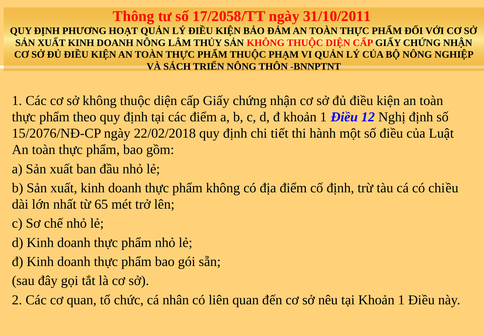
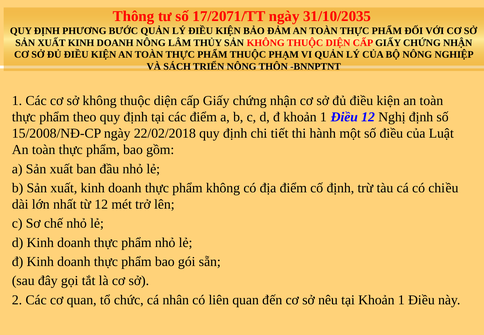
17/2058/TT: 17/2058/TT -> 17/2071/TT
31/10/2011: 31/10/2011 -> 31/10/2035
HOẠT: HOẠT -> BƯỚC
15/2076/NĐ-CP: 15/2076/NĐ-CP -> 15/2008/NĐ-CP
từ 65: 65 -> 12
